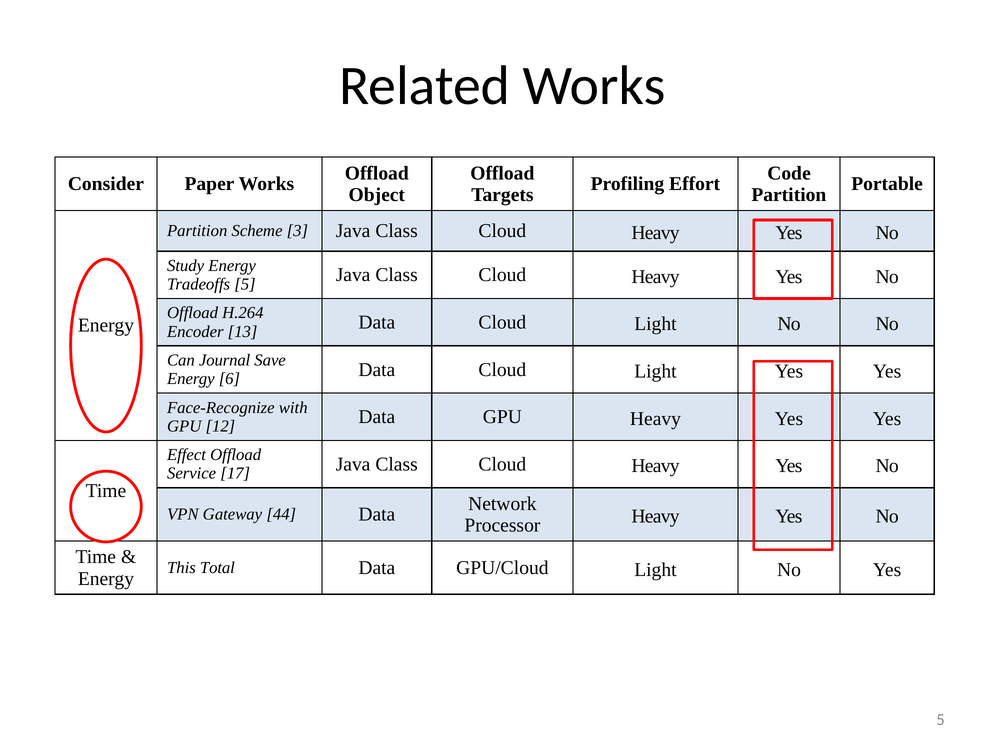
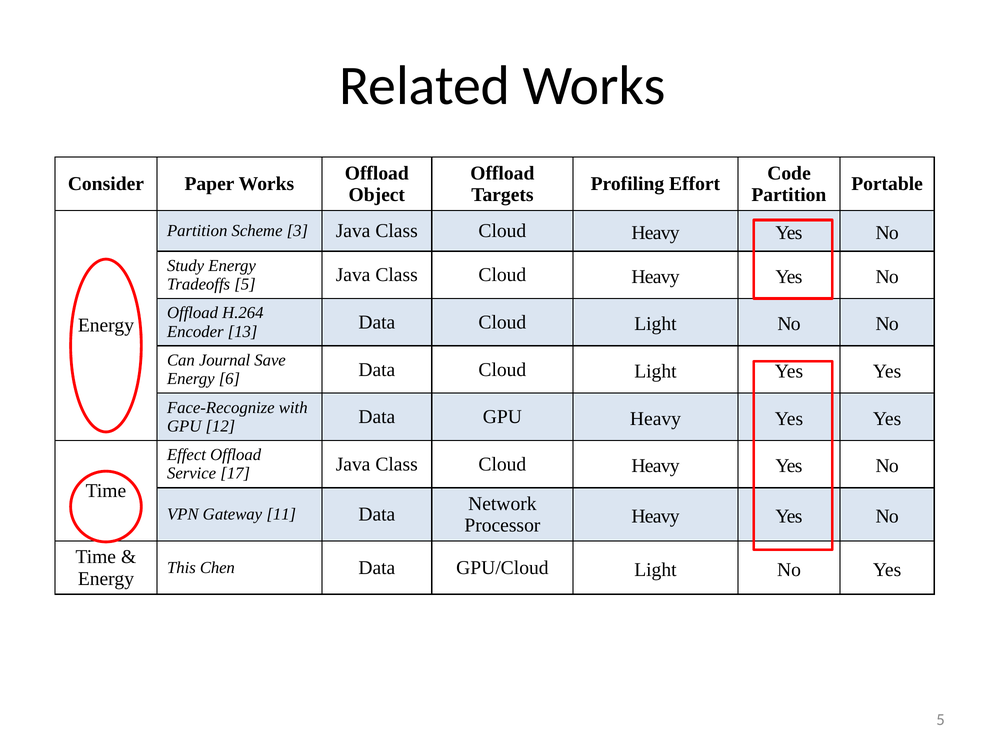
44: 44 -> 11
Total: Total -> Chen
